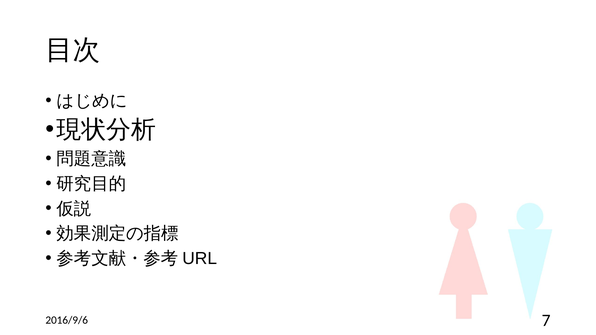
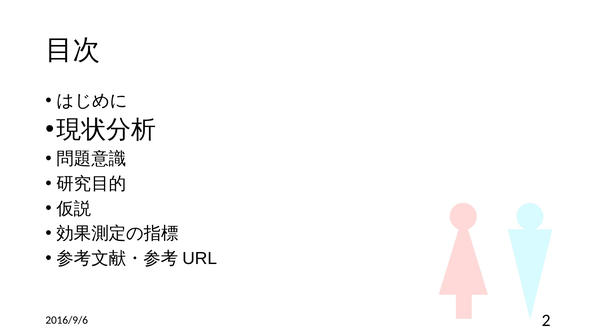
7: 7 -> 2
